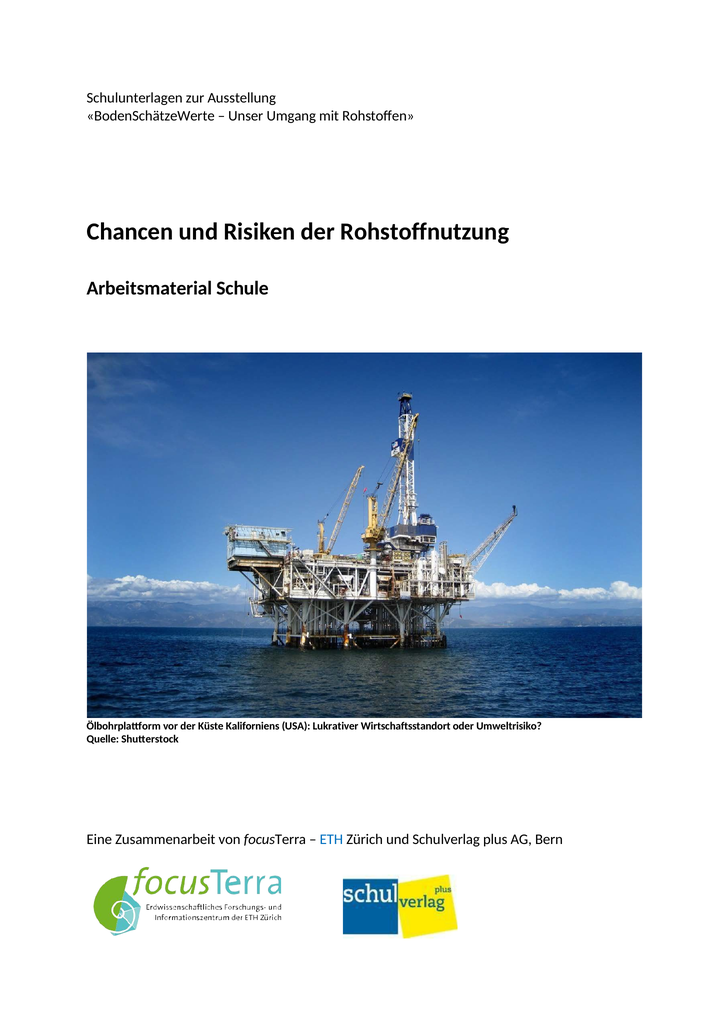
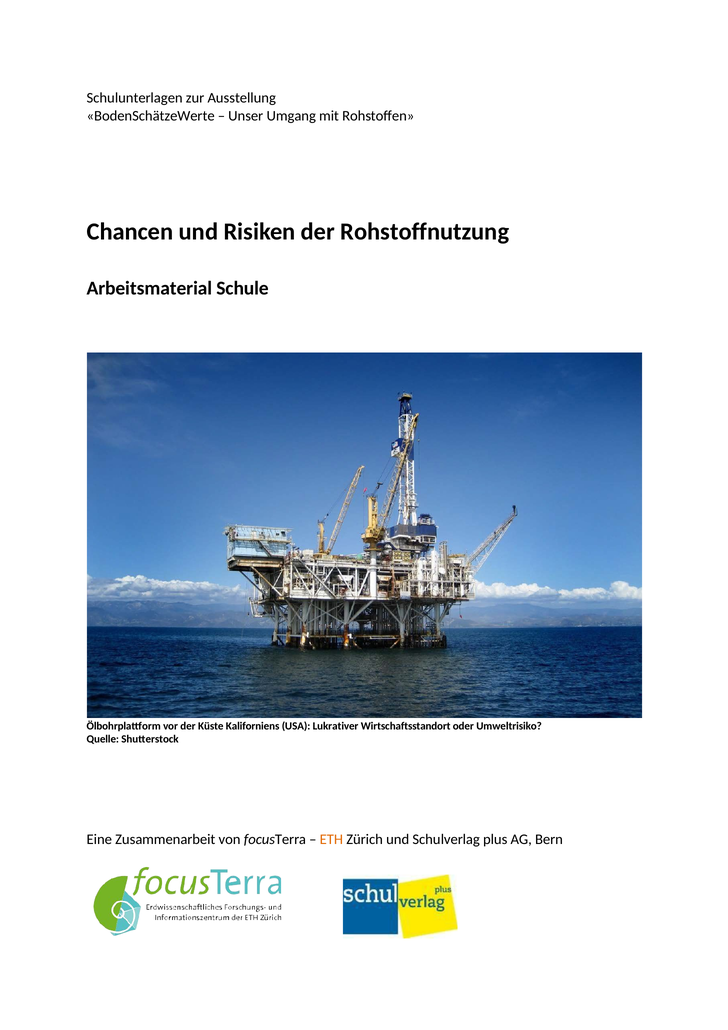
ETH colour: blue -> orange
